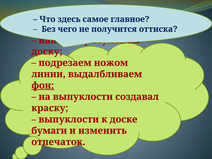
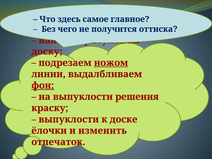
ножом underline: none -> present
создавал: создавал -> решения
бумаги: бумаги -> ёлочки
